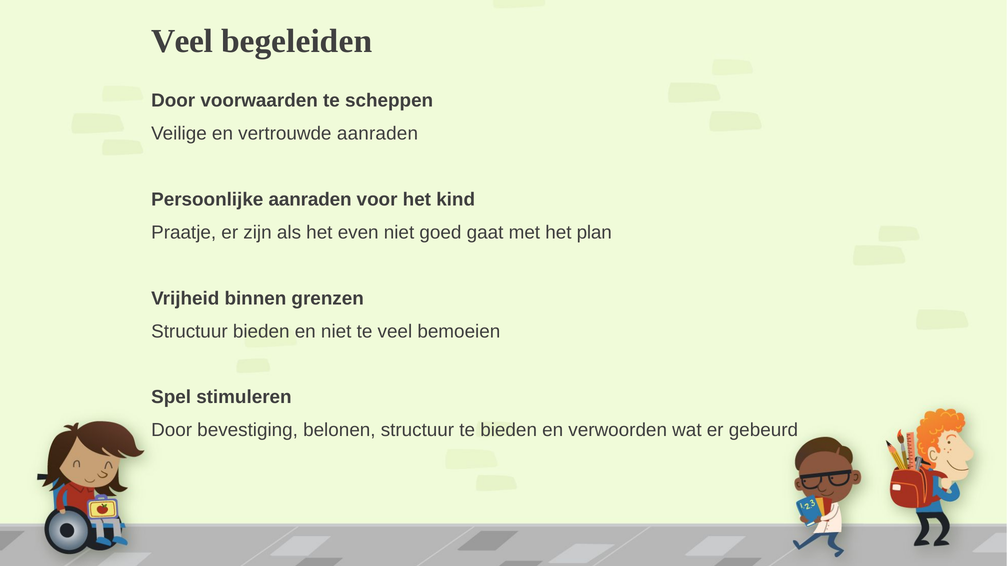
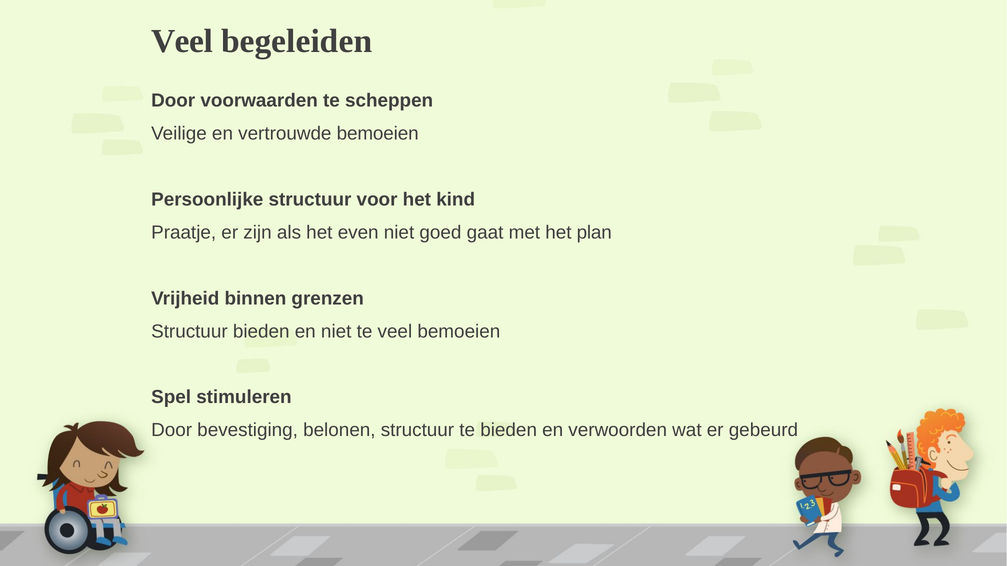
vertrouwde aanraden: aanraden -> bemoeien
Persoonlijke aanraden: aanraden -> structuur
